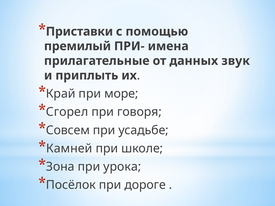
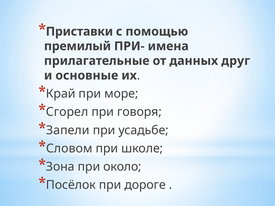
звук: звук -> друг
приплыть: приплыть -> основные
Совсем: Совсем -> Запели
Камней: Камней -> Словом
урока: урока -> около
